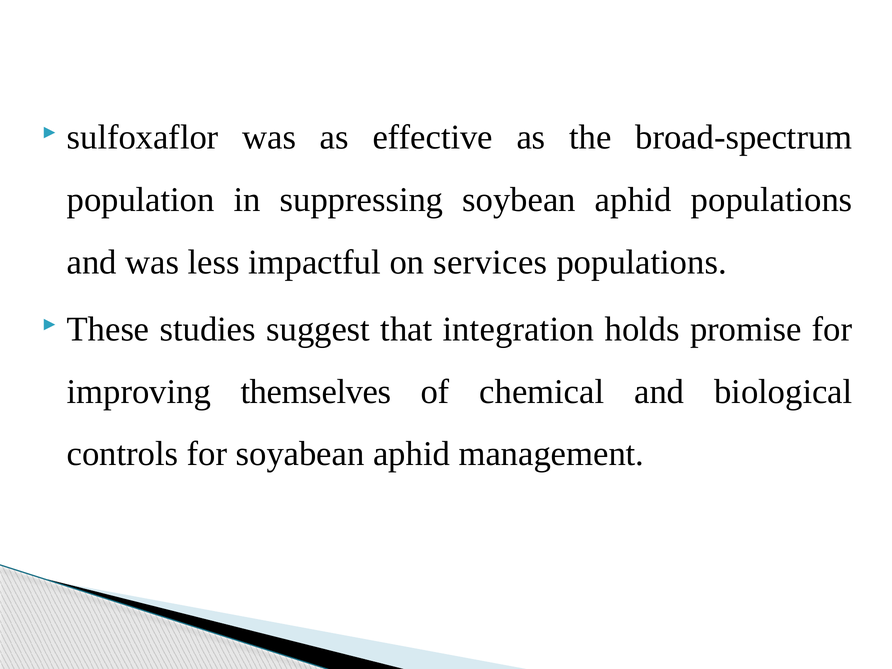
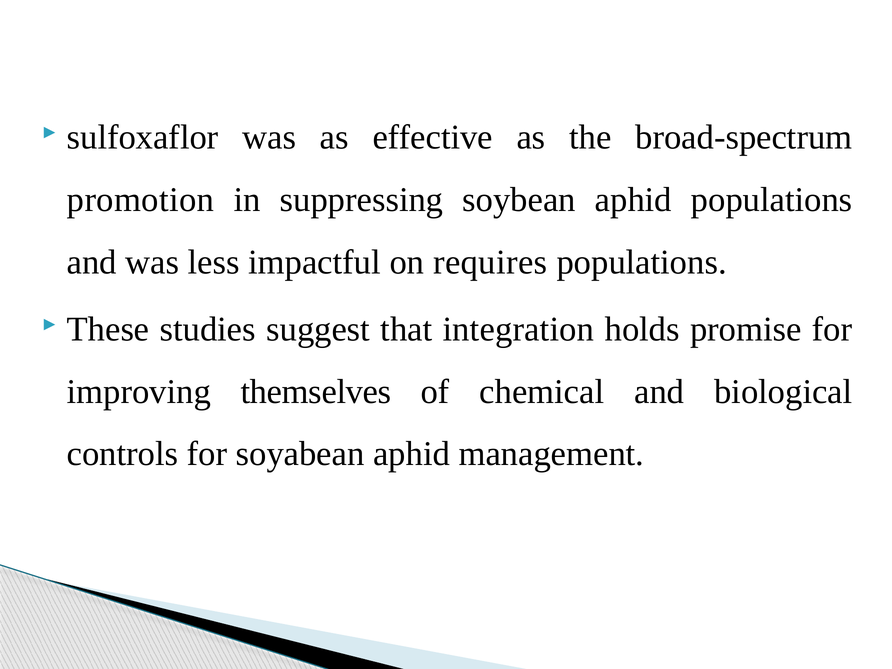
population: population -> promotion
services: services -> requires
